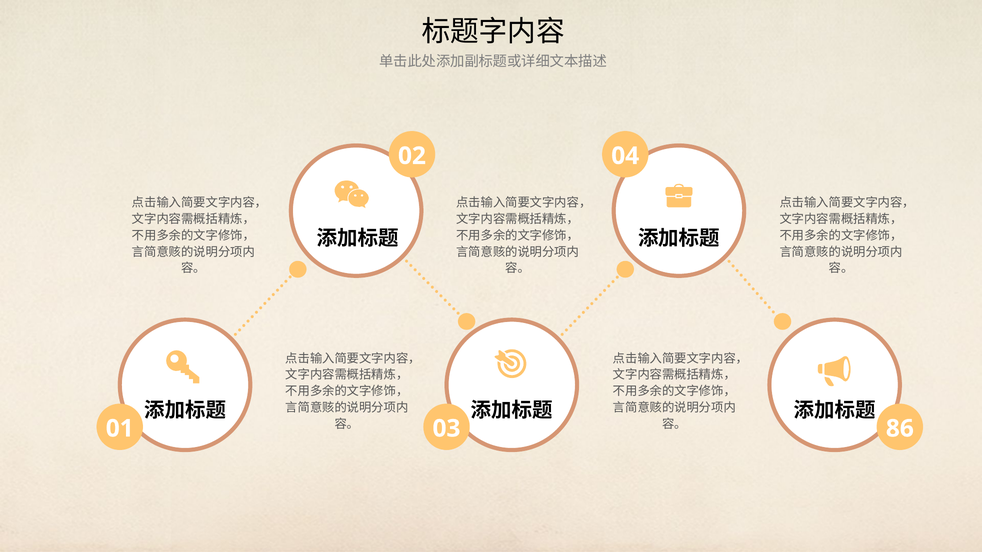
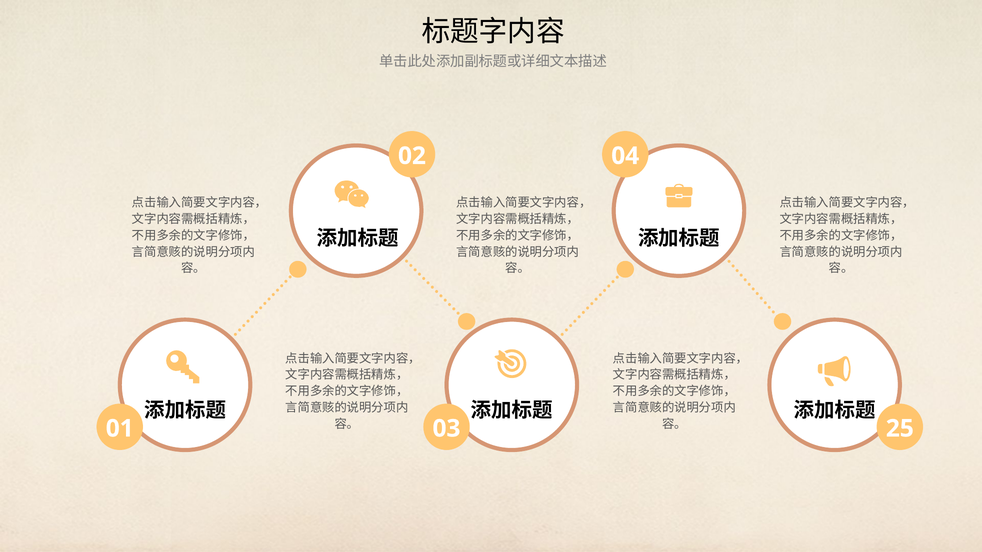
86: 86 -> 25
